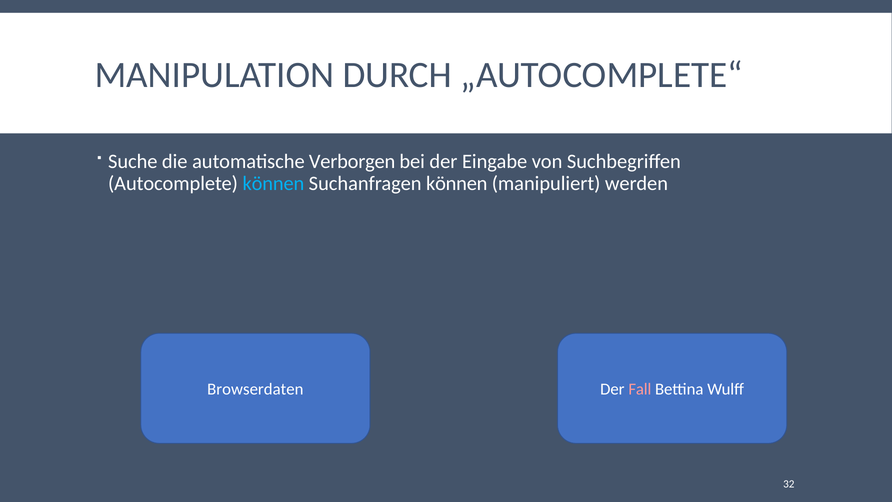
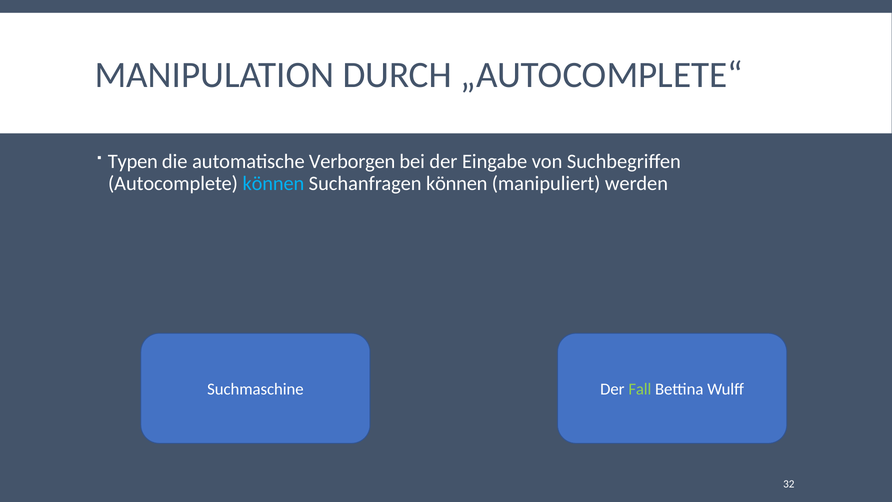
Suche: Suche -> Typen
Browserdaten: Browserdaten -> Suchmaschine
Fall colour: pink -> light green
